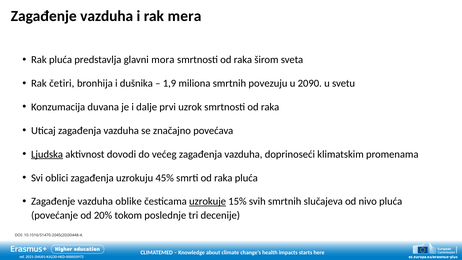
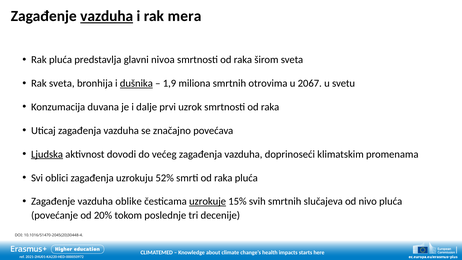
vazduha at (107, 16) underline: none -> present
mora: mora -> nivoa
Rak četiri: četiri -> sveta
dušnika underline: none -> present
povezuju: povezuju -> otrovima
2090: 2090 -> 2067
45%: 45% -> 52%
